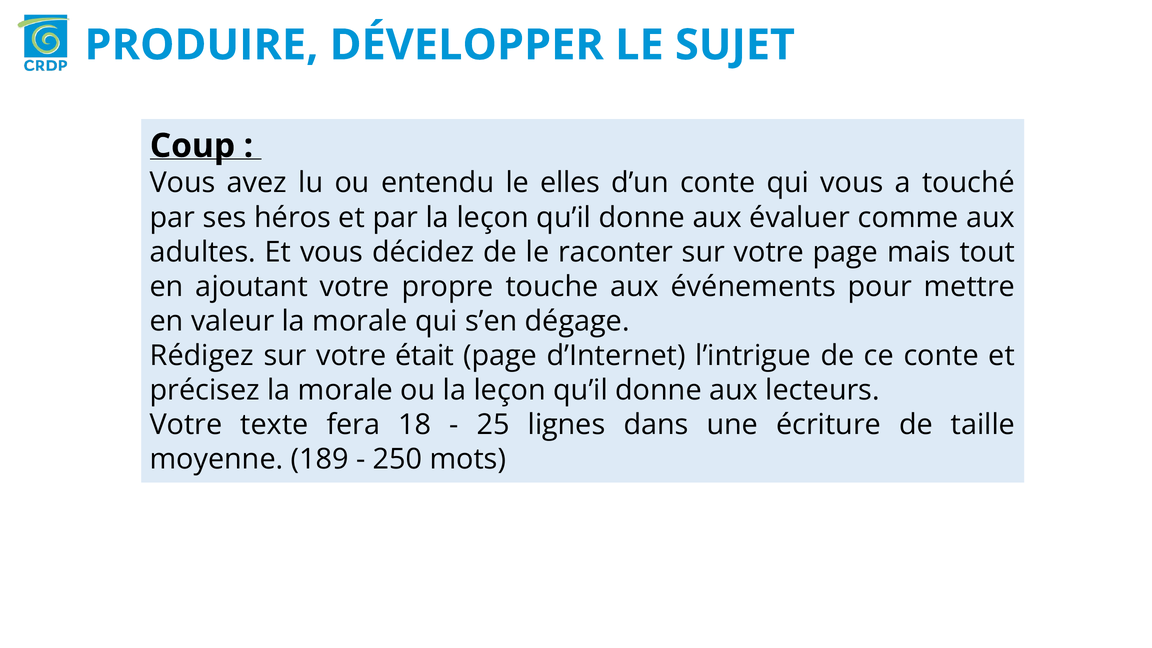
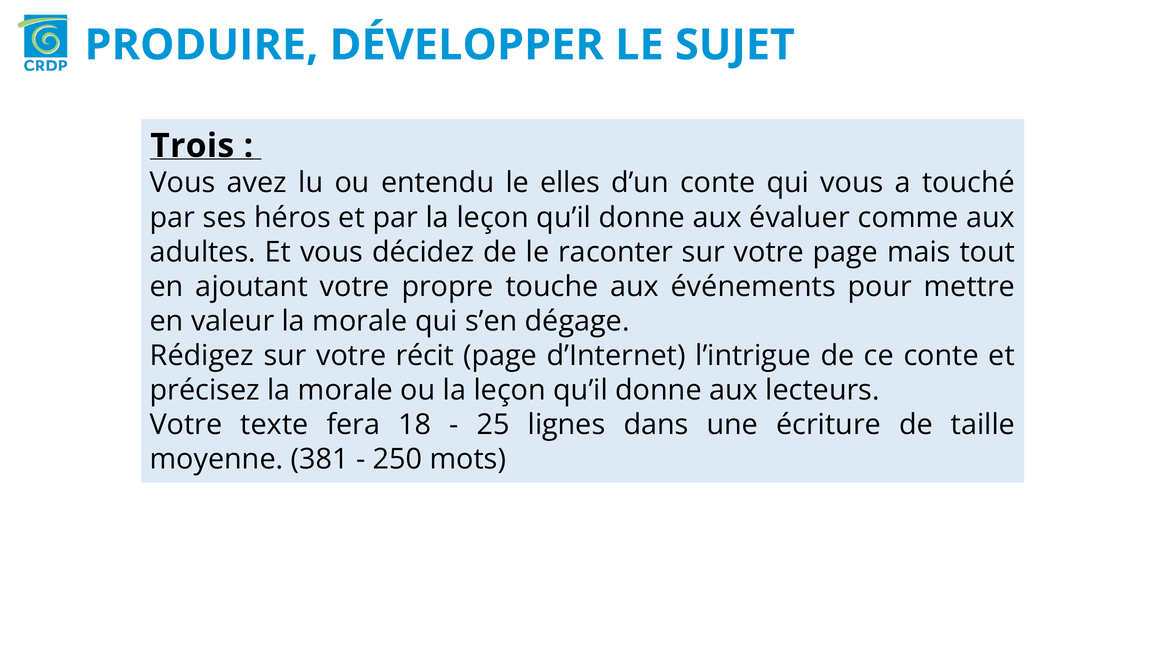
Coup: Coup -> Trois
était: était -> récit
189: 189 -> 381
